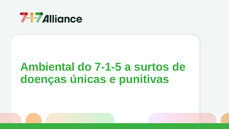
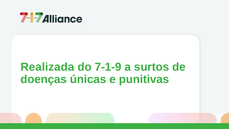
Ambiental: Ambiental -> Realizada
7-1-5: 7-1-5 -> 7-1-9
